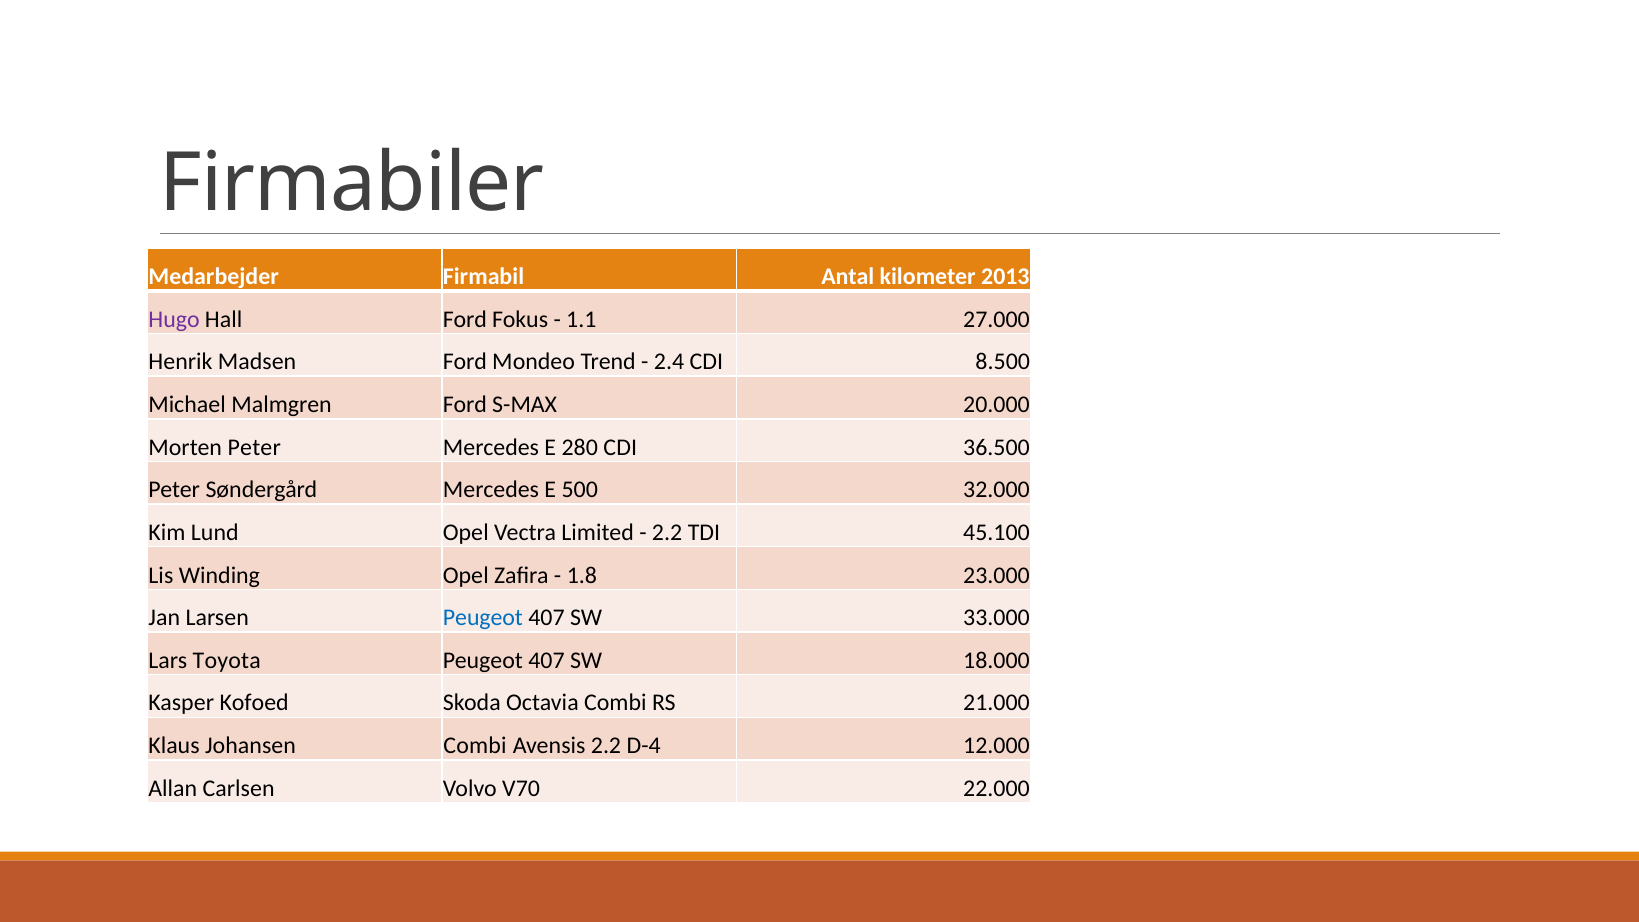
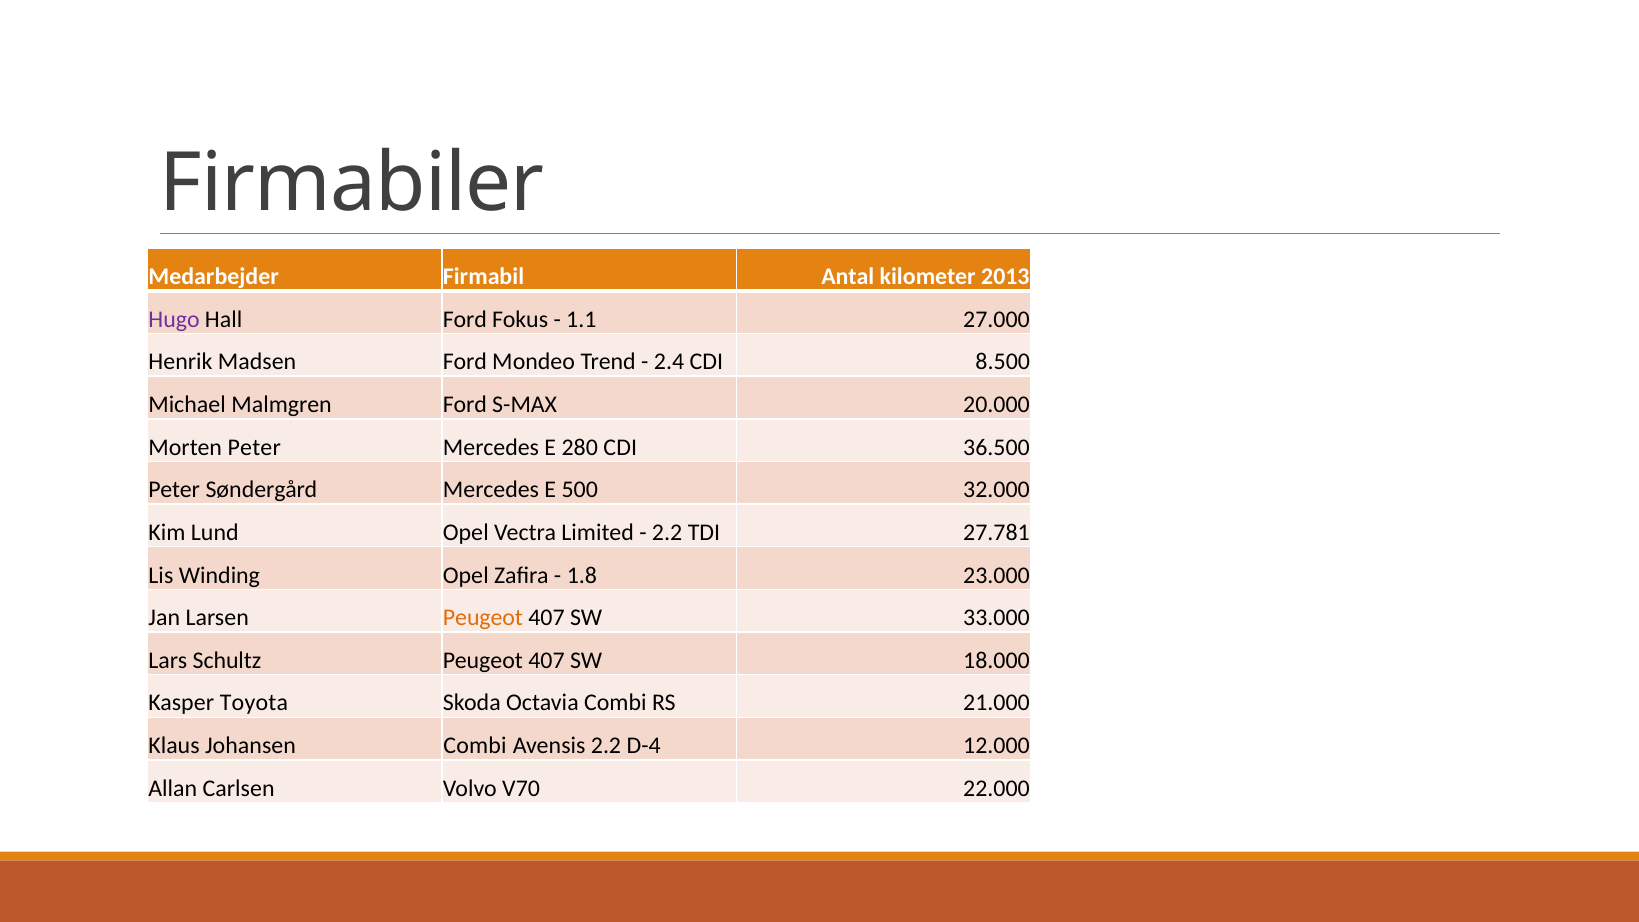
45.100: 45.100 -> 27.781
Peugeot at (483, 618) colour: blue -> orange
Toyota: Toyota -> Schultz
Kofoed: Kofoed -> Toyota
